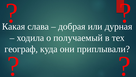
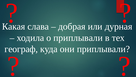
о получаемый: получаемый -> приплывали
